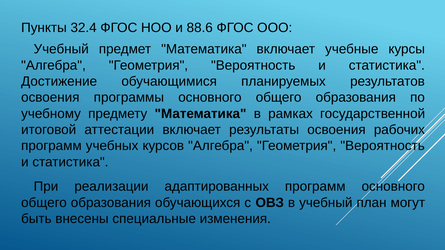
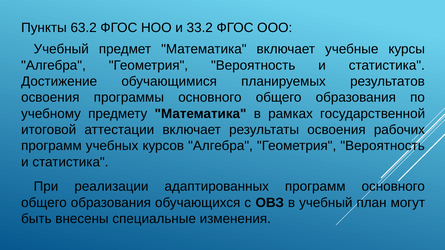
32.4: 32.4 -> 63.2
88.6: 88.6 -> 33.2
